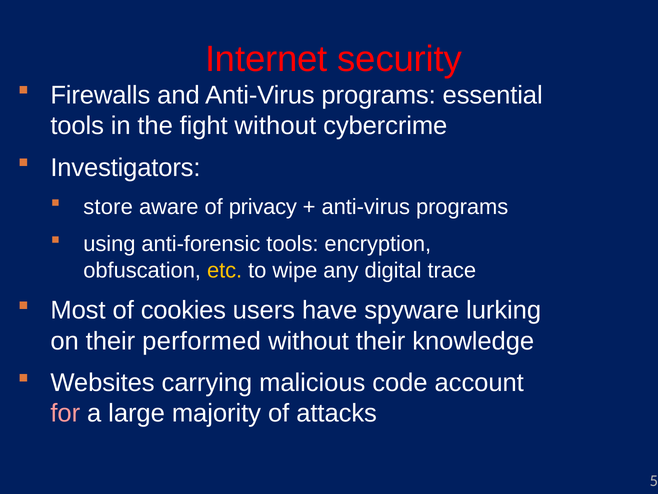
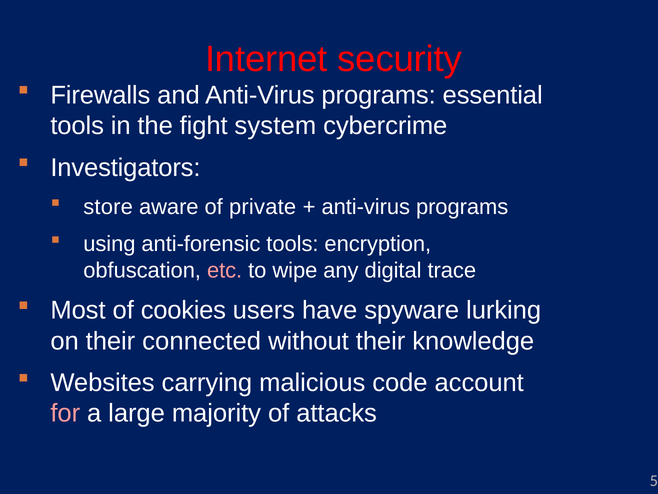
fight without: without -> system
privacy: privacy -> private
etc colour: yellow -> pink
performed: performed -> connected
